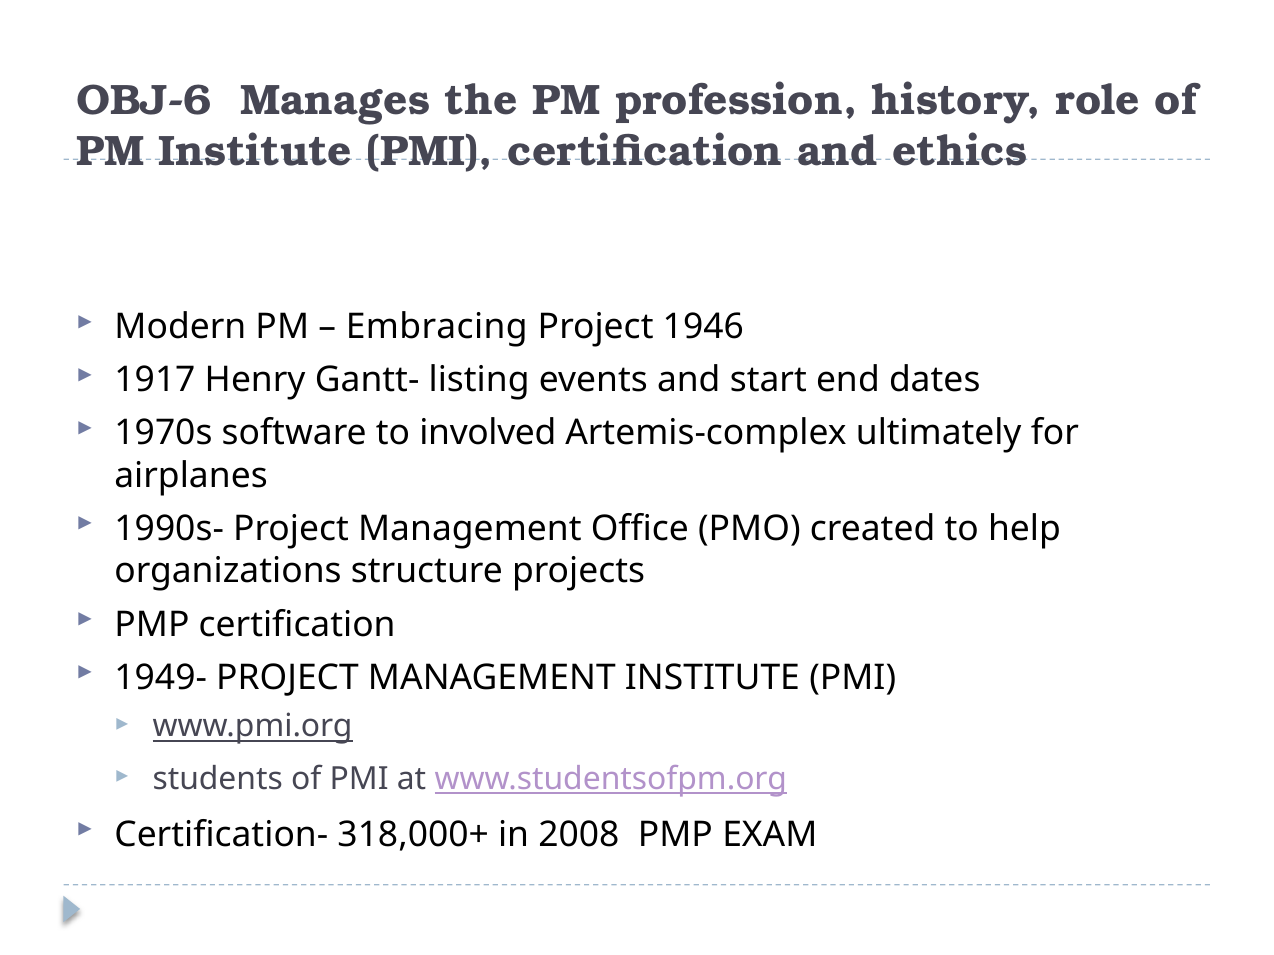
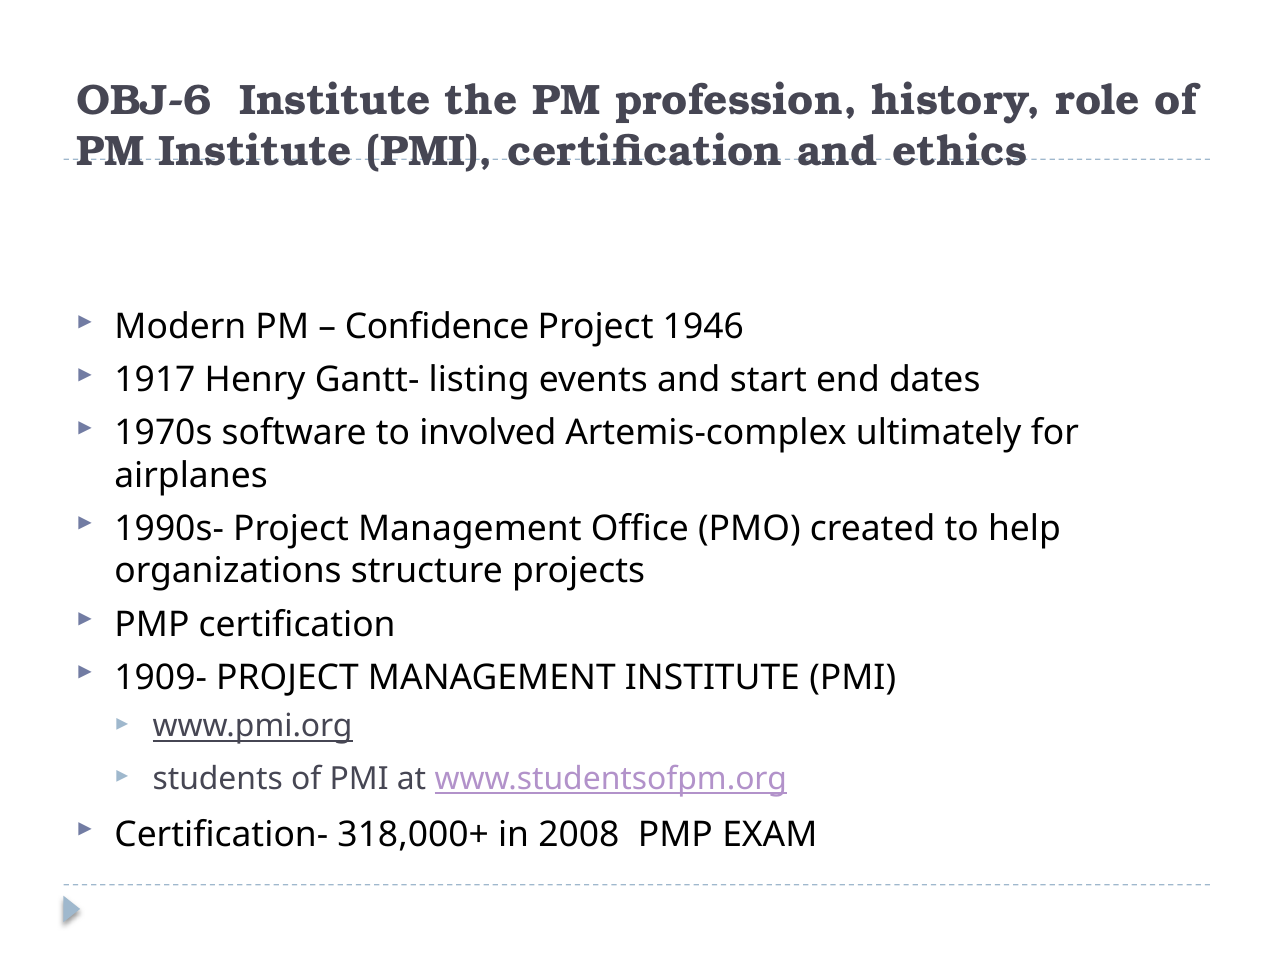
OBJ-6 Manages: Manages -> Institute
Embracing: Embracing -> Confidence
1949-: 1949- -> 1909-
